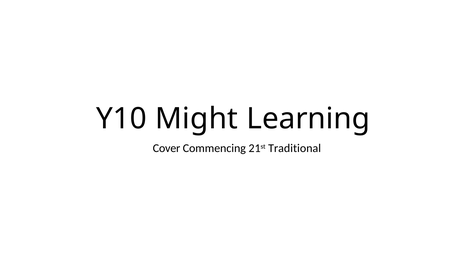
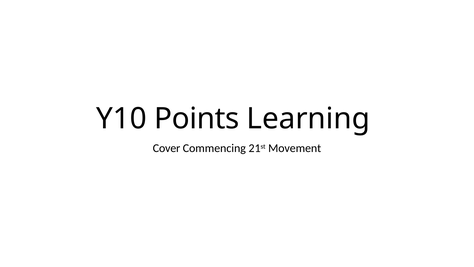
Might: Might -> Points
Traditional: Traditional -> Movement
